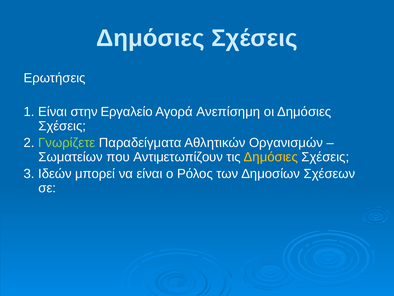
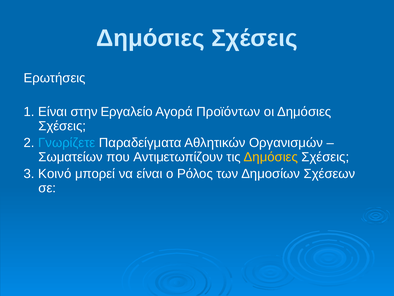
Ανεπίσημη: Ανεπίσημη -> Προϊόντων
Γνωρίζετε colour: light green -> light blue
Ιδεών: Ιδεών -> Κοινό
